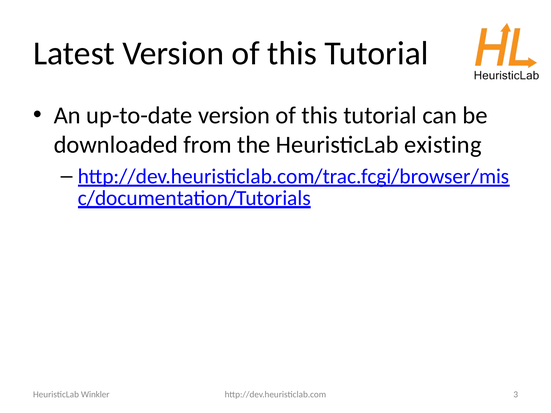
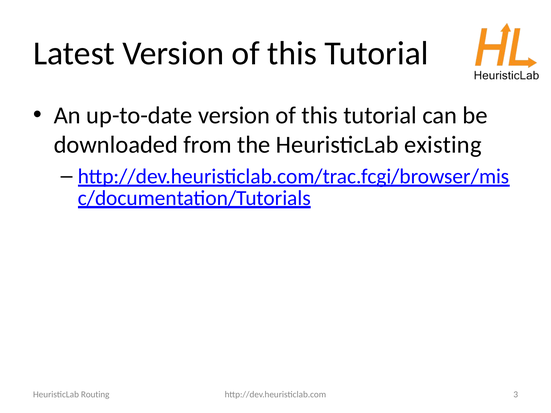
Winkler: Winkler -> Routing
